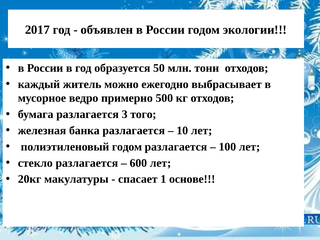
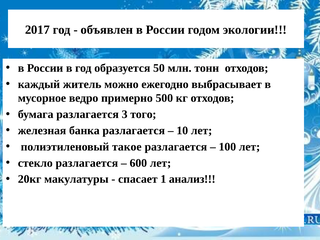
полиэтиленовый годом: годом -> такое
основе: основе -> анализ
